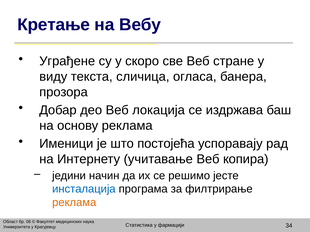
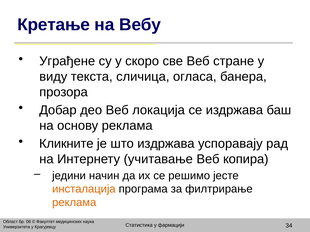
Именици: Именици -> Кликните
што постојећа: постојећа -> издржава
инсталација colour: blue -> orange
